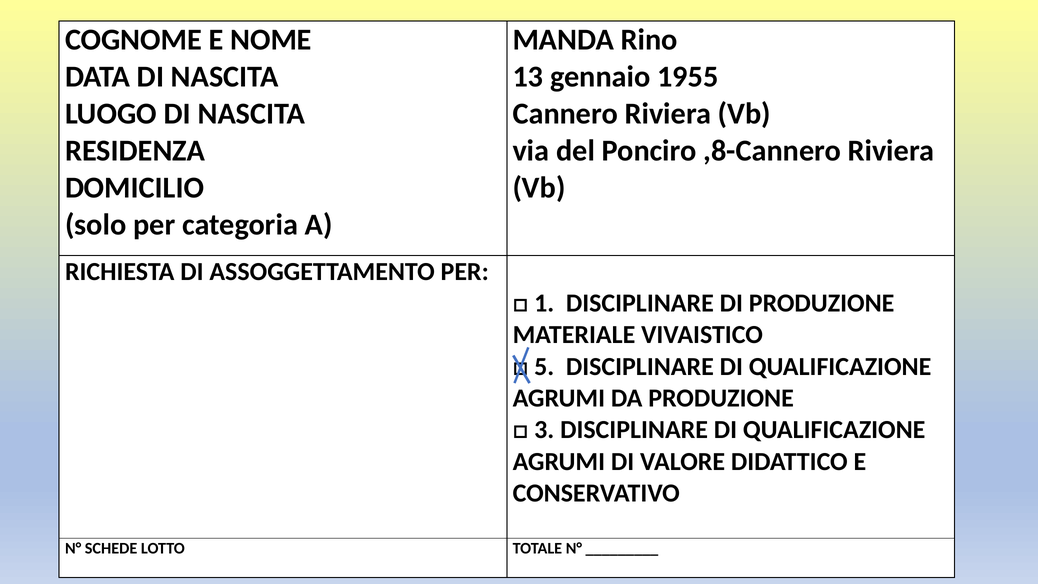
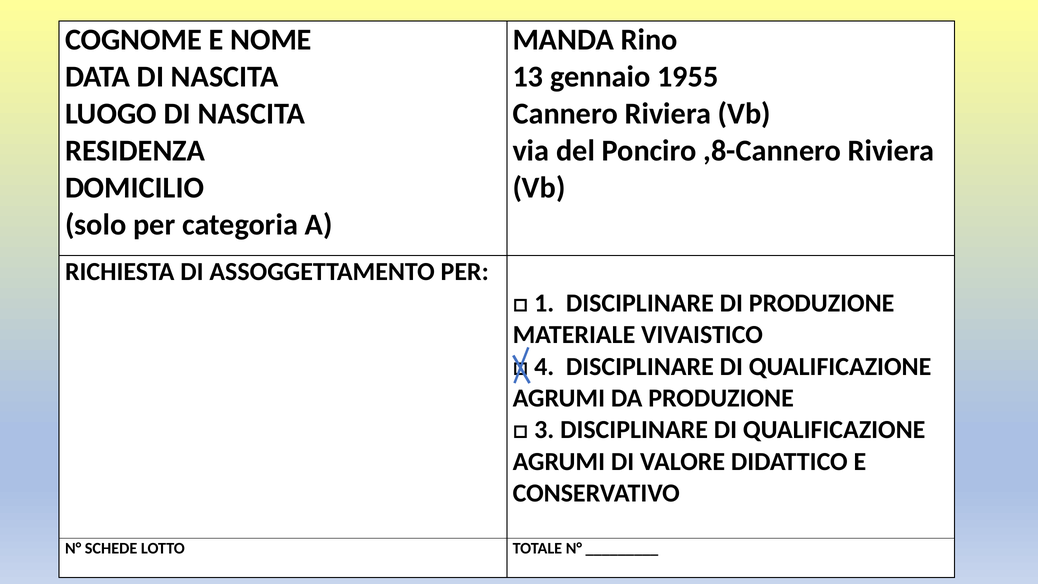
5: 5 -> 4
